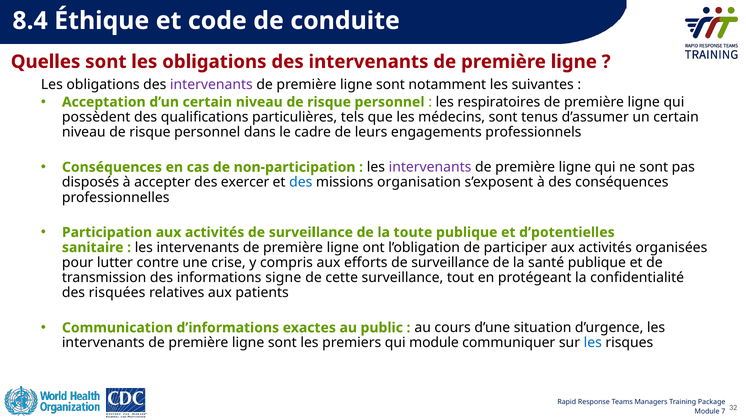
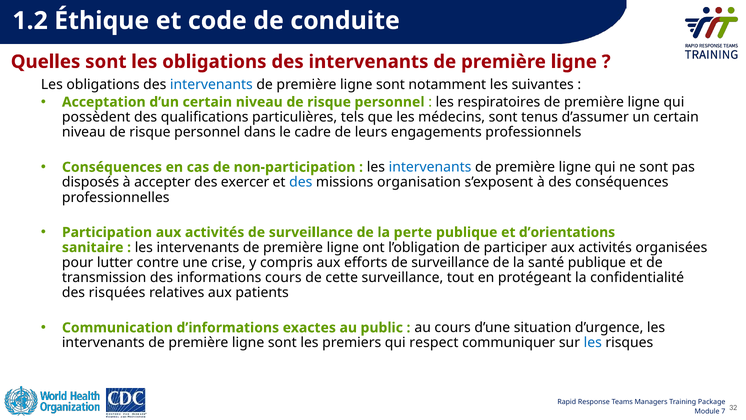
8.4: 8.4 -> 1.2
intervenants at (211, 85) colour: purple -> blue
intervenants at (430, 167) colour: purple -> blue
toute: toute -> perte
d’potentielles: d’potentielles -> d’orientations
informations signe: signe -> cours
qui module: module -> respect
